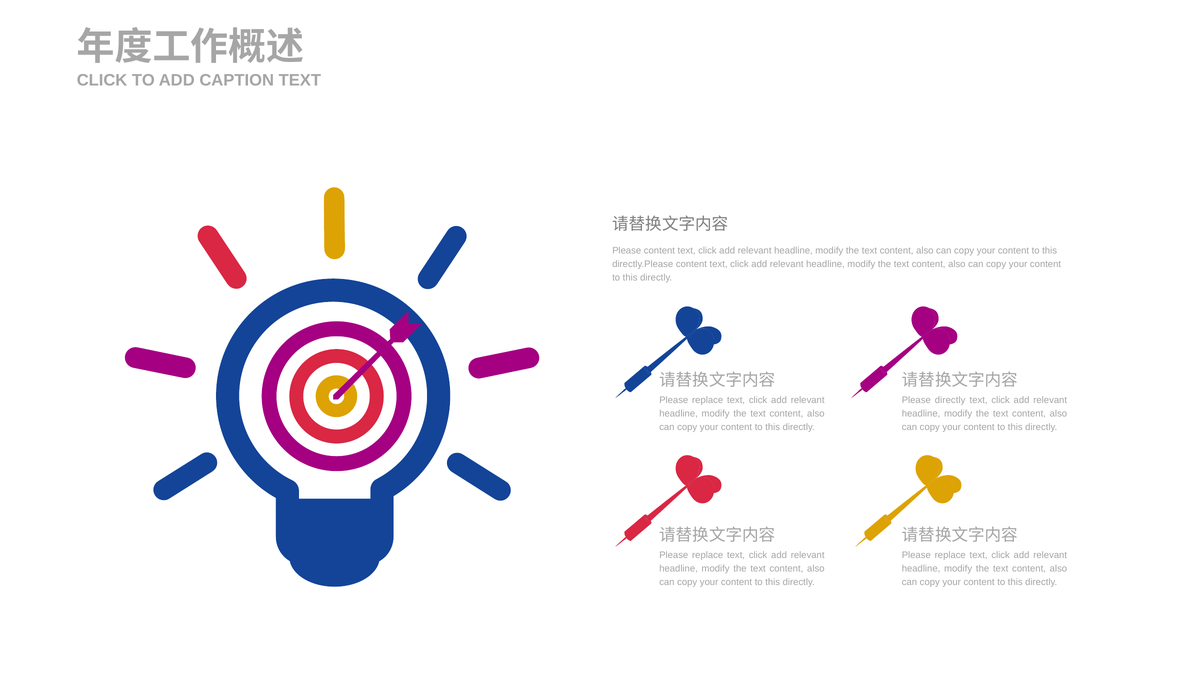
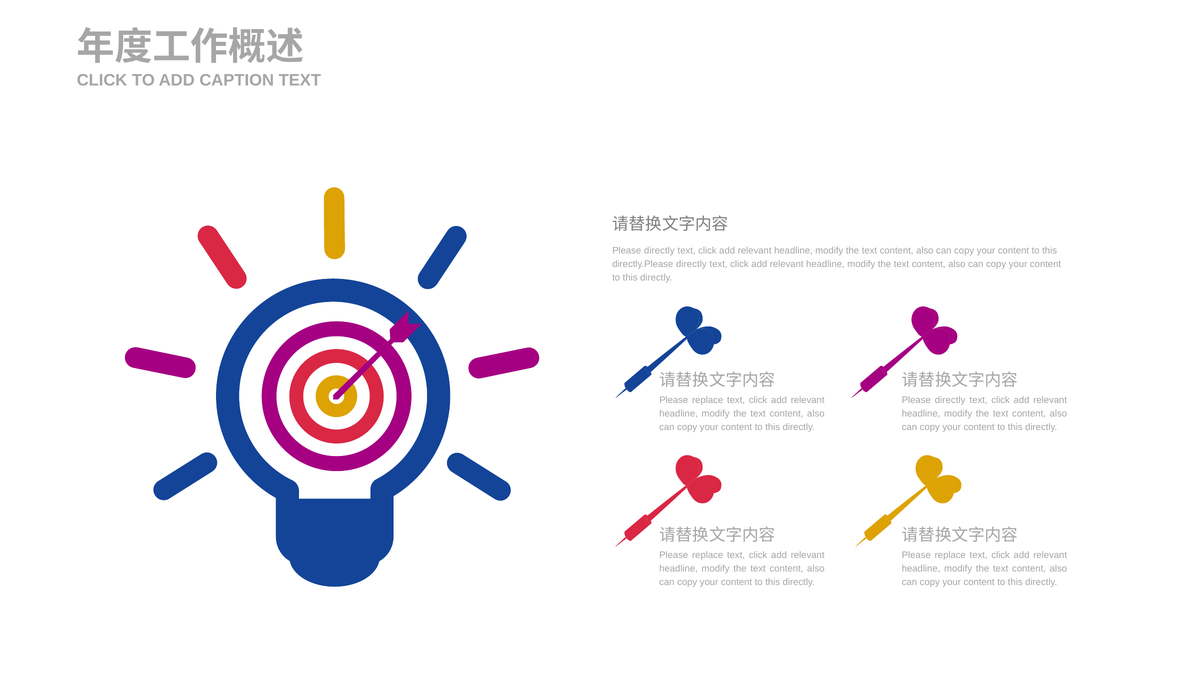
content at (659, 250): content -> directly
directly.Please content: content -> directly
